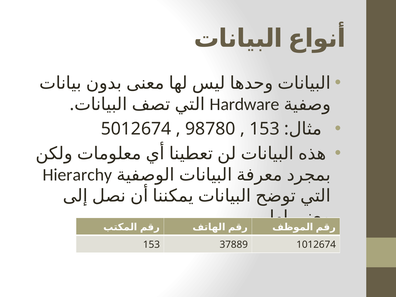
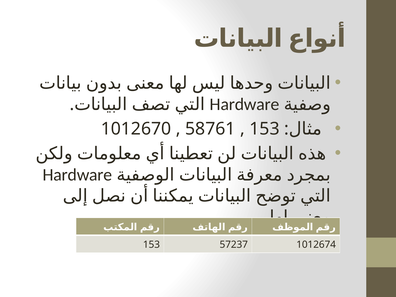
5012674: 5012674 -> 1012670
98780: 98780 -> 58761
Hierarchy at (77, 175): Hierarchy -> Hardware
37889: 37889 -> 57237
